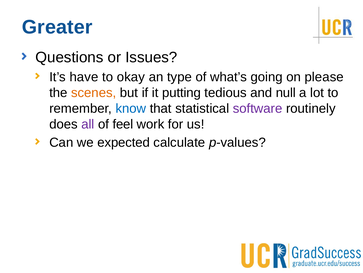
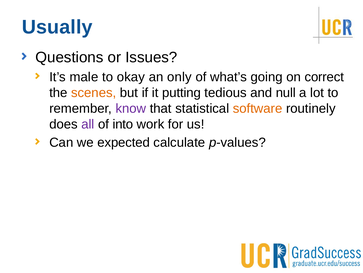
Greater: Greater -> Usually
have: have -> male
type: type -> only
please: please -> correct
know colour: blue -> purple
software colour: purple -> orange
feel: feel -> into
